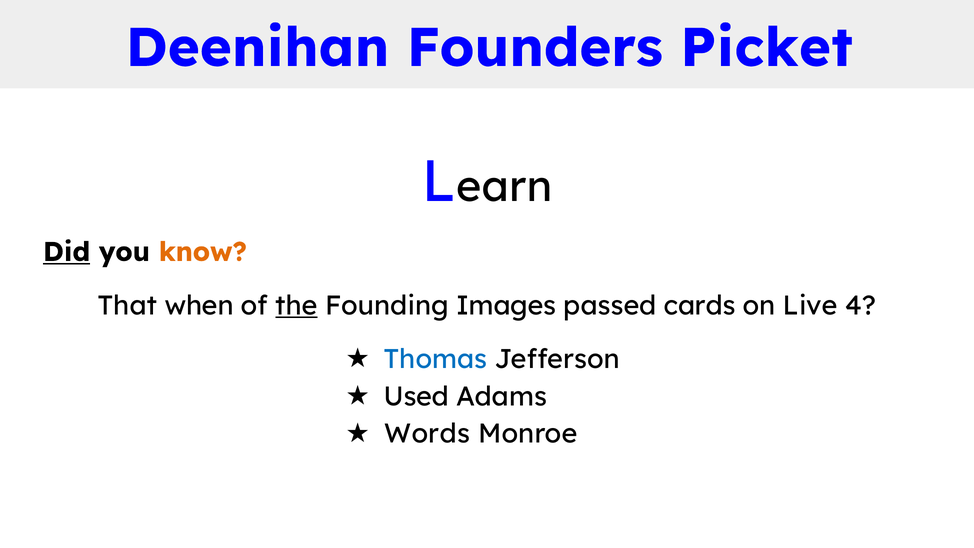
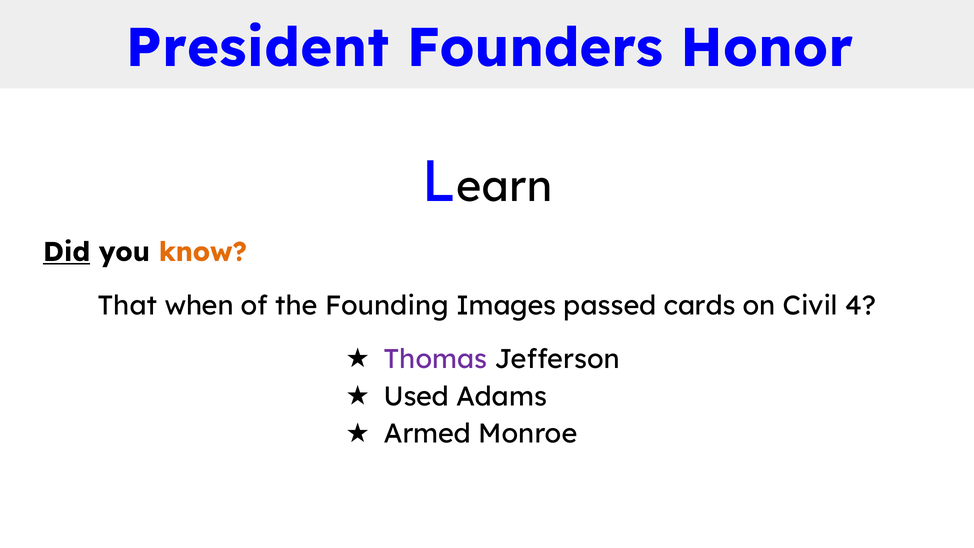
Deenihan: Deenihan -> President
Picket: Picket -> Honor
the underline: present -> none
Live: Live -> Civil
Thomas colour: blue -> purple
Words: Words -> Armed
